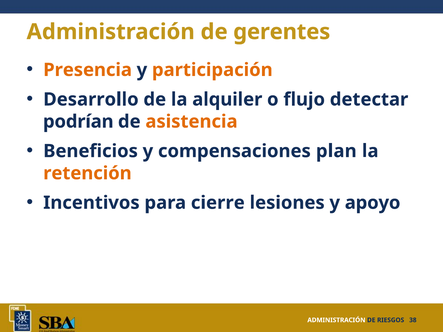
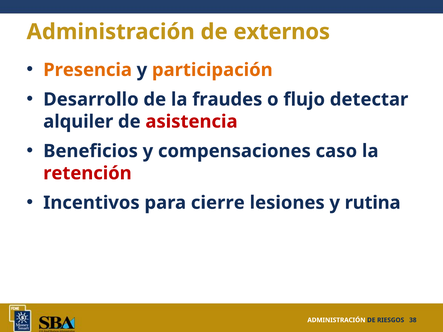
gerentes: gerentes -> externos
alquiler: alquiler -> fraudes
podrían: podrían -> alquiler
asistencia colour: orange -> red
plan: plan -> caso
retención colour: orange -> red
apoyo: apoyo -> rutina
